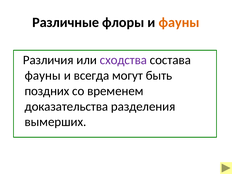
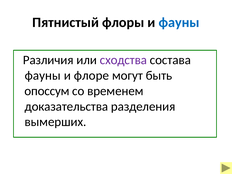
Различные: Различные -> Пятнистый
фауны at (179, 22) colour: orange -> blue
всегда: всегда -> флоре
поздних: поздних -> опоссум
